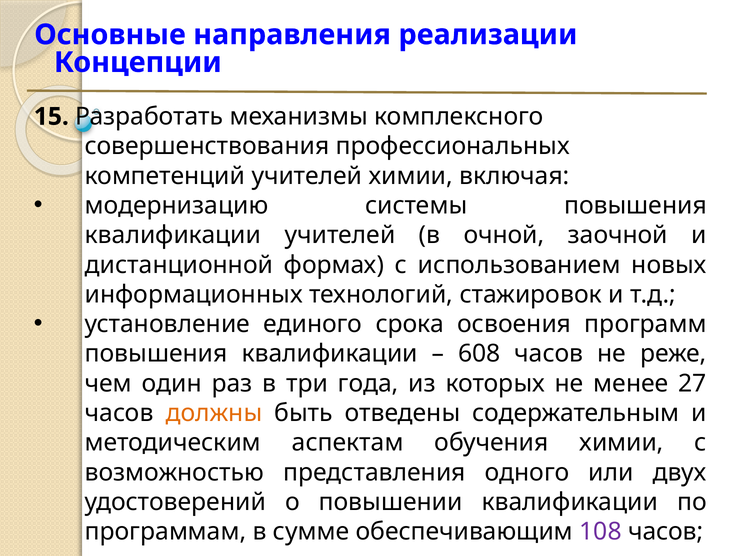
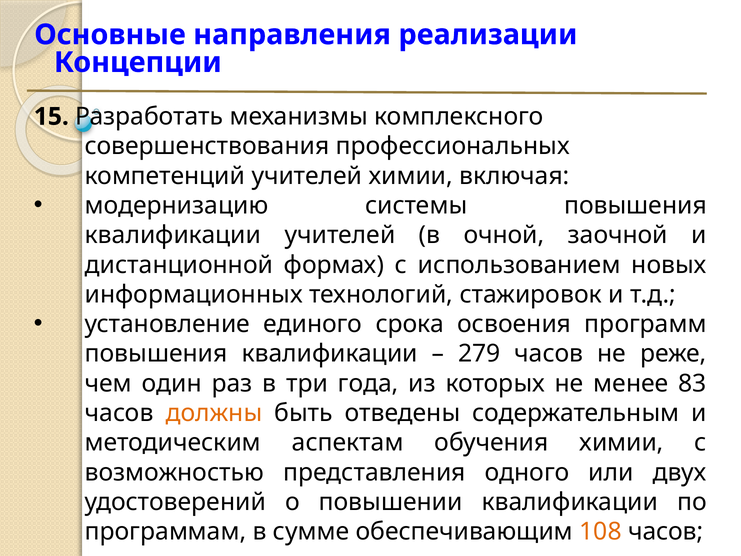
608: 608 -> 279
27: 27 -> 83
108 colour: purple -> orange
